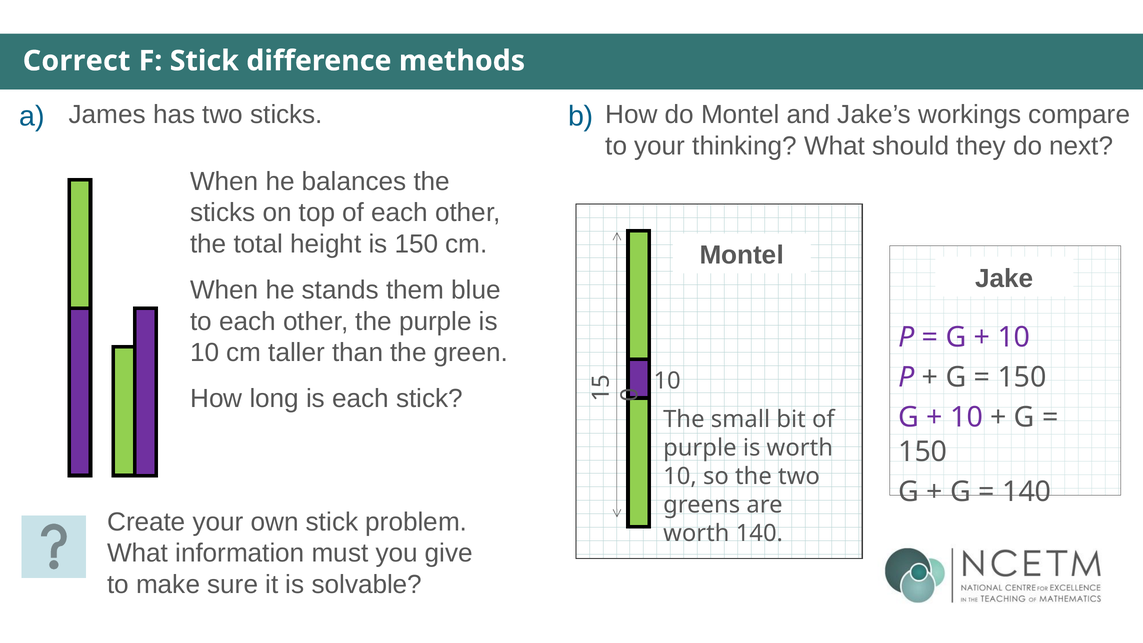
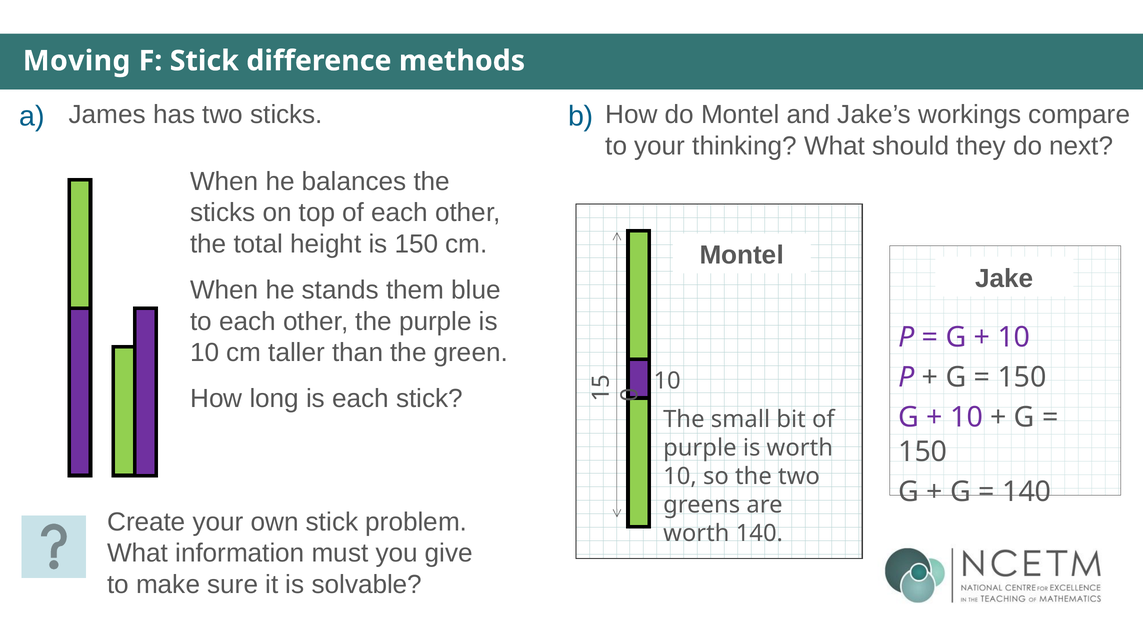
Correct: Correct -> Moving
